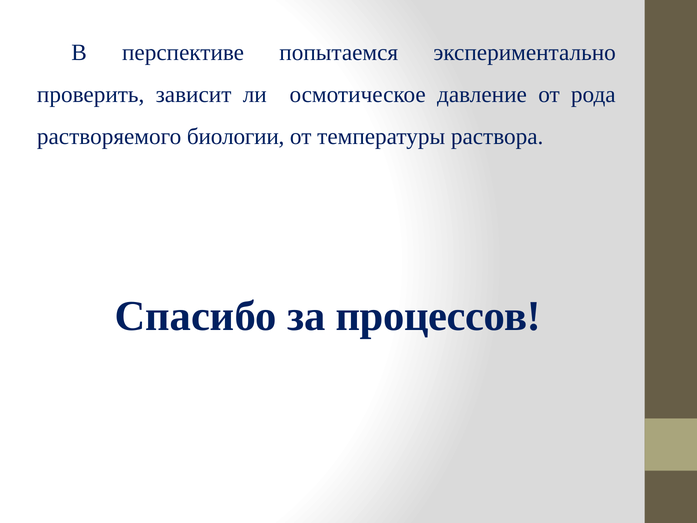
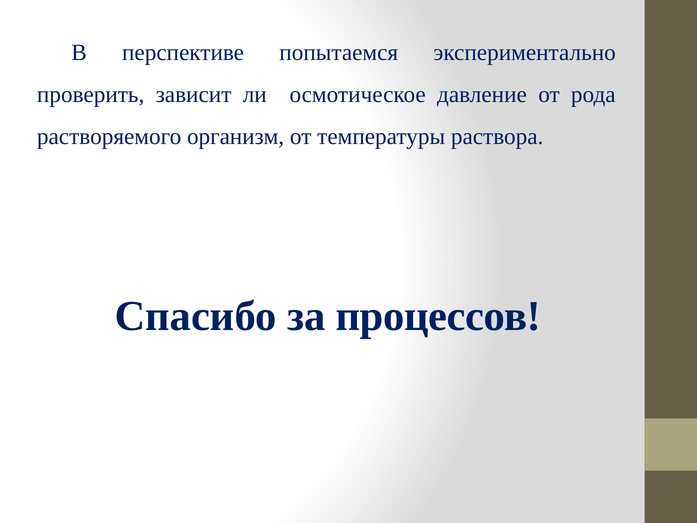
биологии: биологии -> организм
